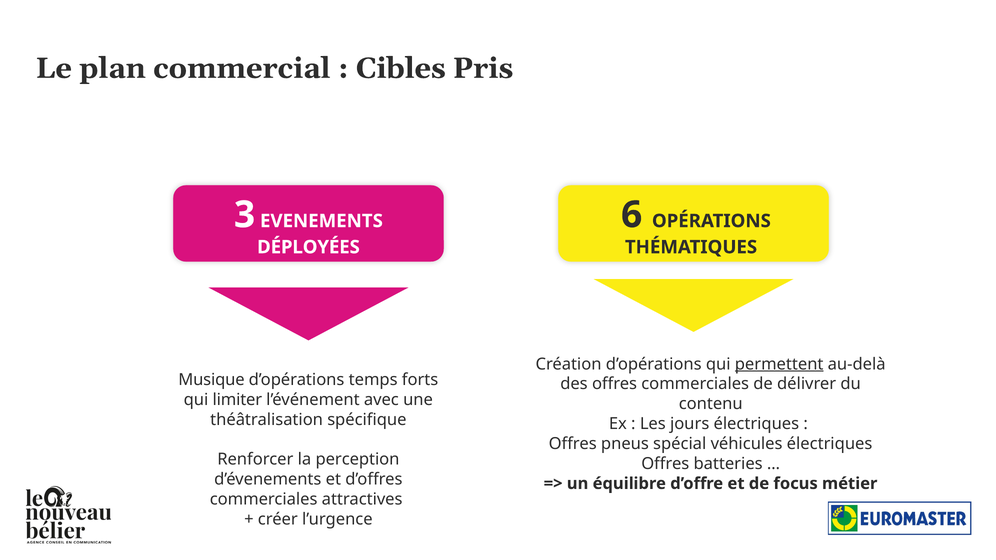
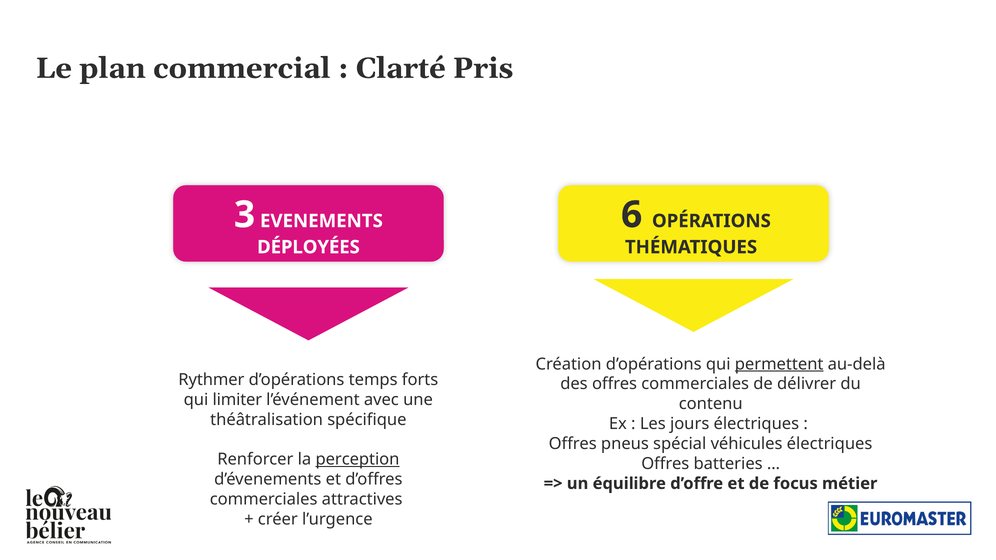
Cibles: Cibles -> Clarté
Musique: Musique -> Rythmer
perception underline: none -> present
